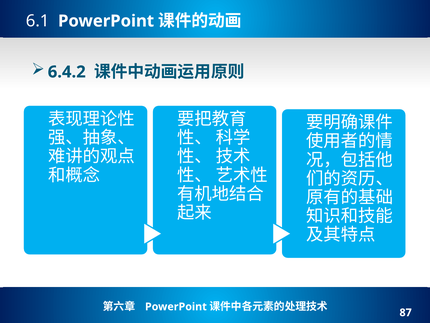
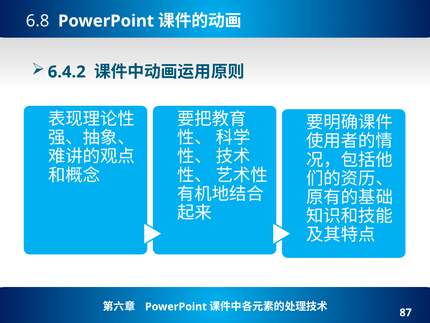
6.1: 6.1 -> 6.8
